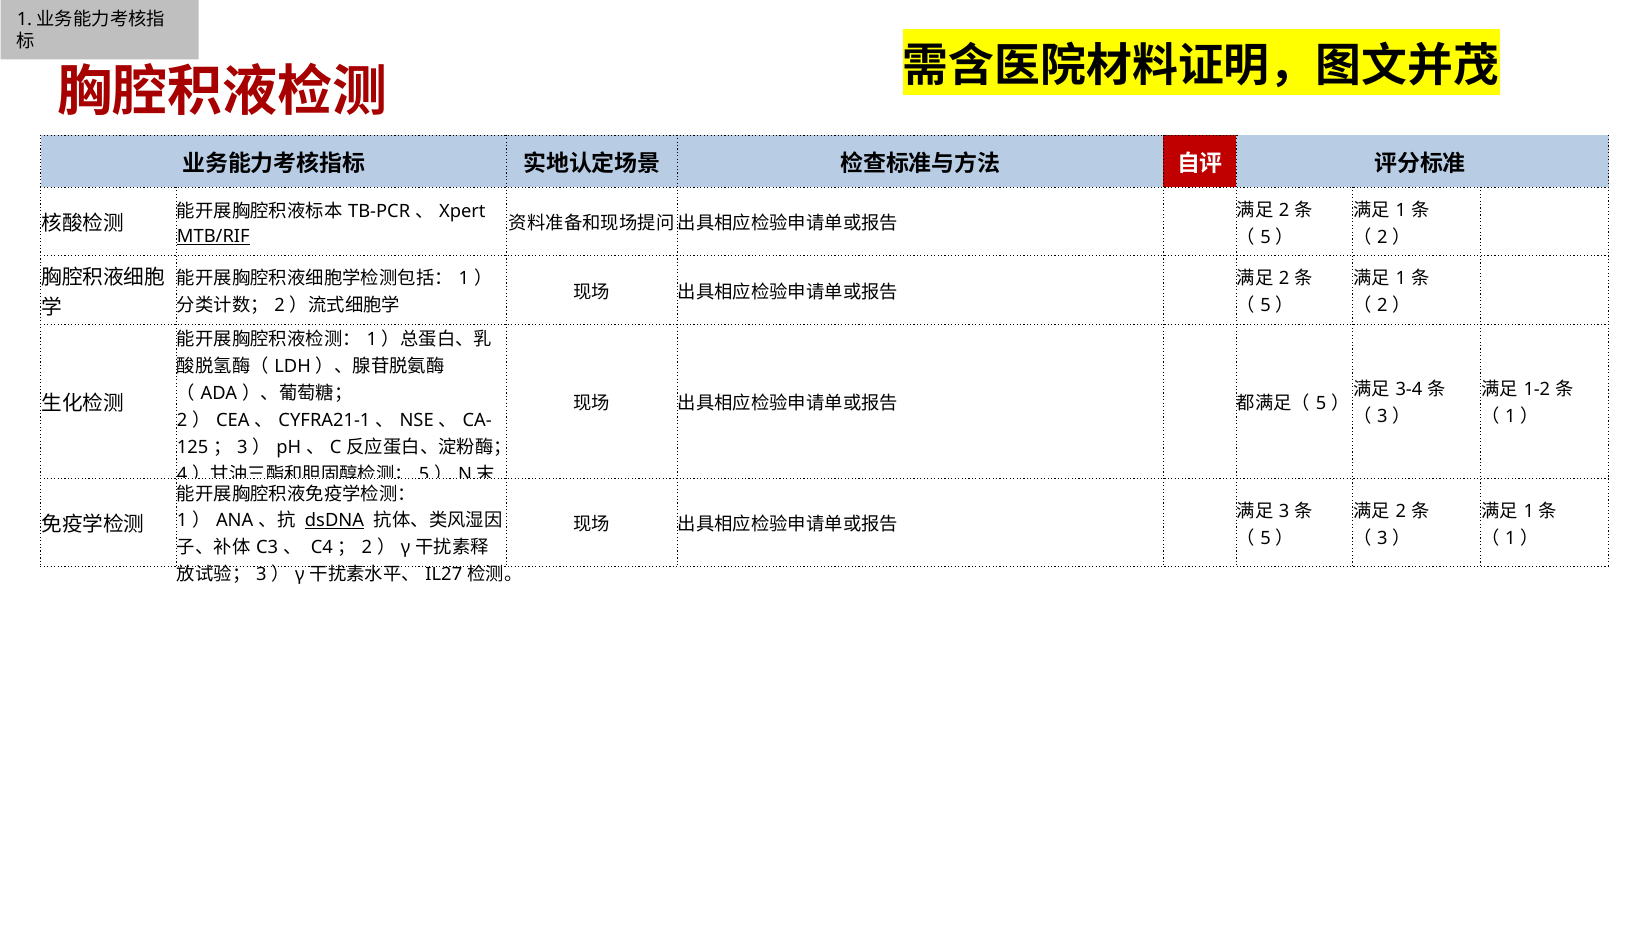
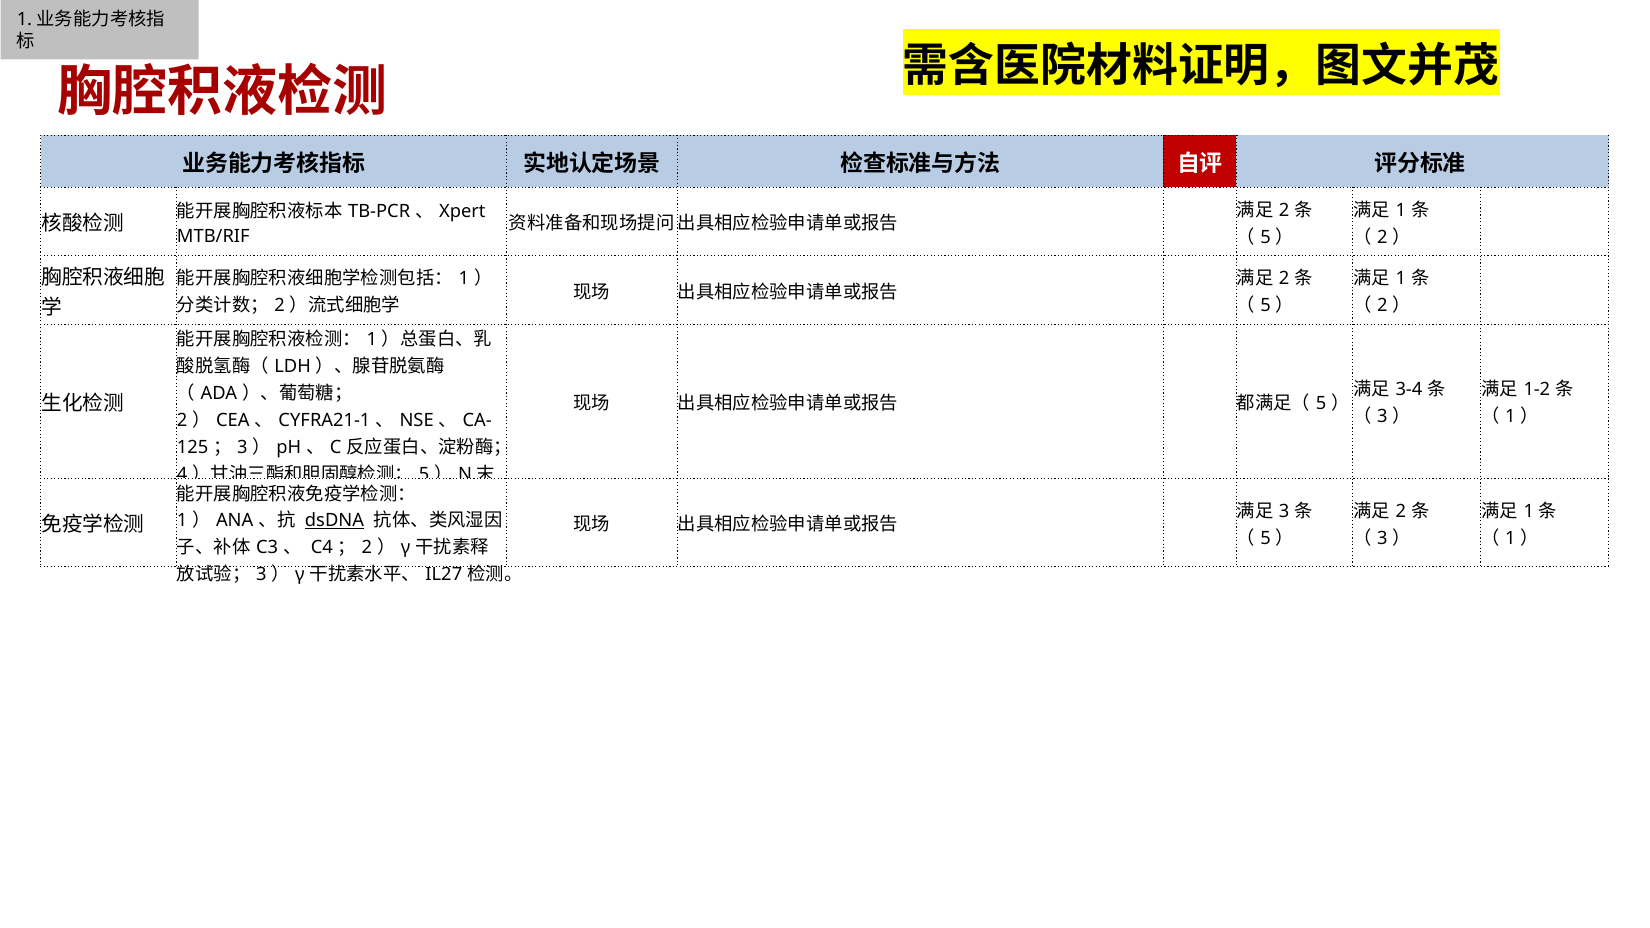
MTB/RIF underline: present -> none
